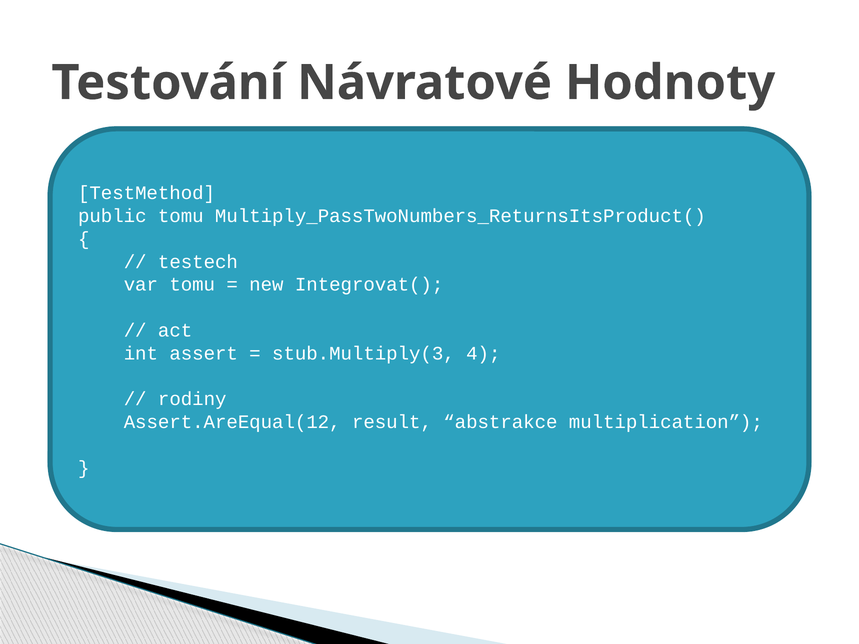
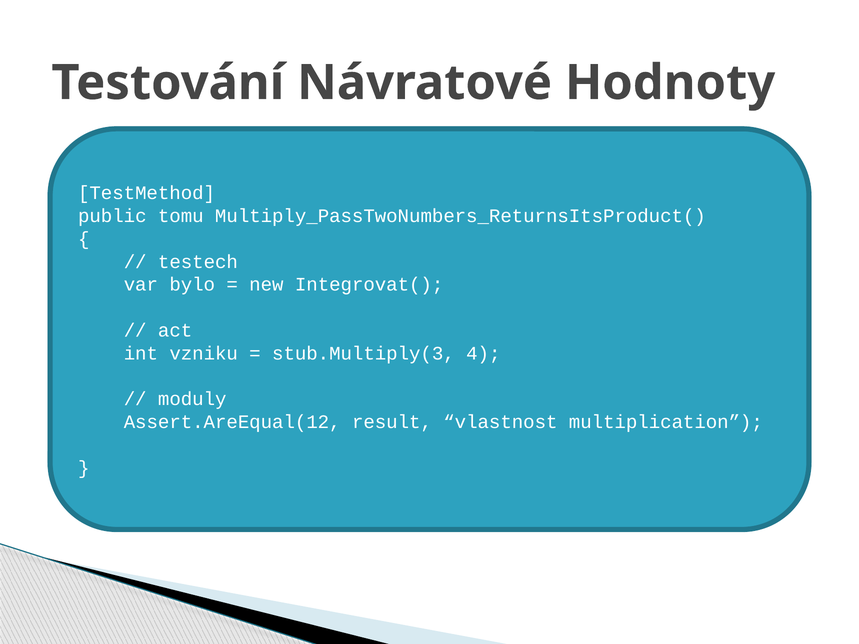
var tomu: tomu -> bylo
assert: assert -> vzniku
rodiny: rodiny -> moduly
abstrakce: abstrakce -> vlastnost
